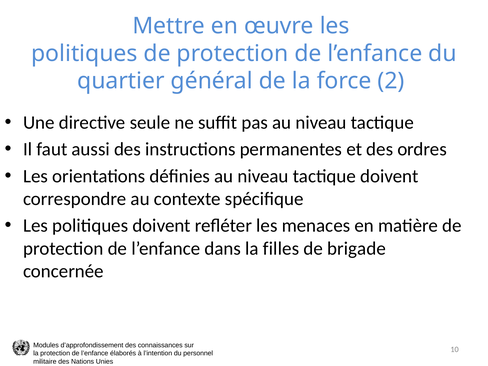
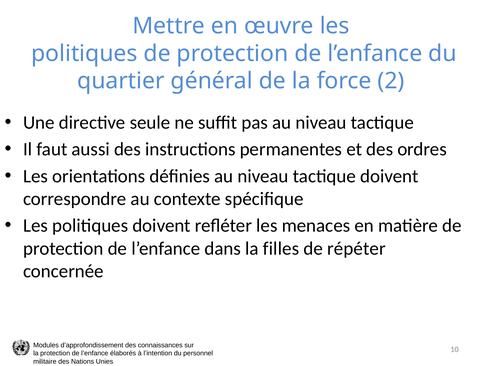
brigade: brigade -> répéter
